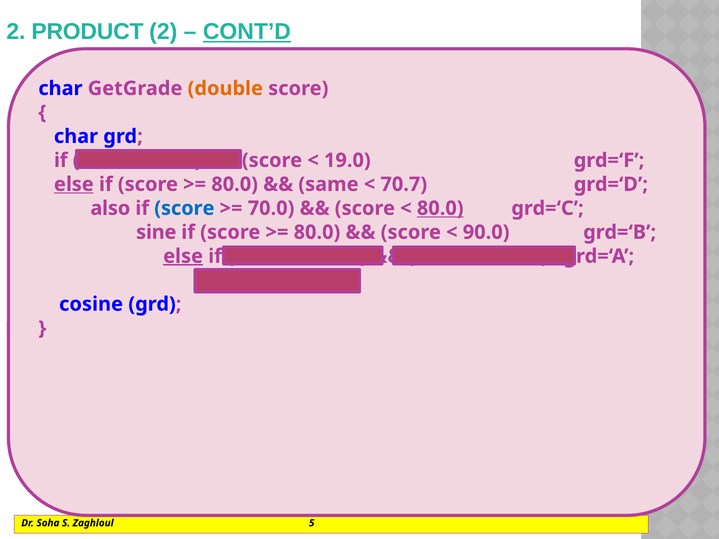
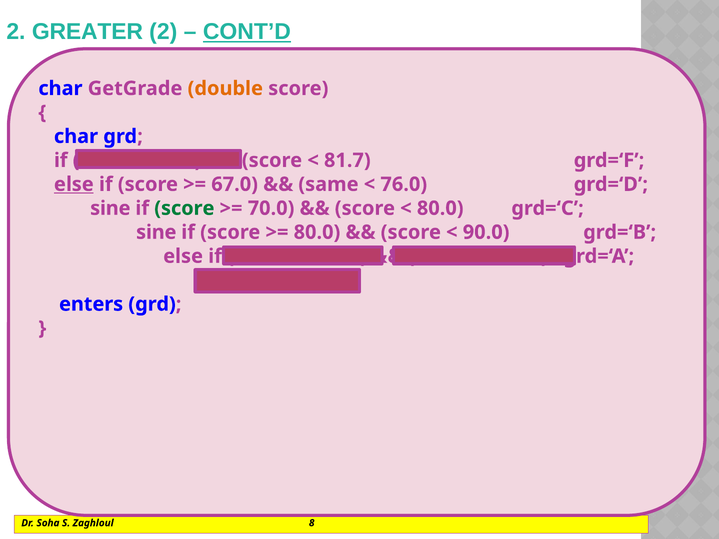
PRODUCT: PRODUCT -> GREATER
19.0: 19.0 -> 81.7
80.0 at (235, 184): 80.0 -> 67.0
70.7: 70.7 -> 76.0
also at (110, 208): also -> sine
score at (184, 208) colour: blue -> green
80.0 at (440, 208) underline: present -> none
else at (183, 256) underline: present -> none
cosine: cosine -> enters
5: 5 -> 8
